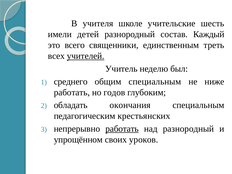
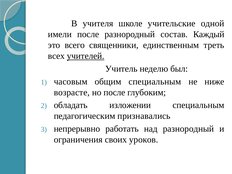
шесть: шесть -> одной
имели детей: детей -> после
среднего: среднего -> часовым
работать at (72, 92): работать -> возрасте
но годов: годов -> после
окончания: окончания -> изложении
крестьянских: крестьянских -> признавались
работать at (122, 129) underline: present -> none
упрощённом: упрощённом -> ограничения
